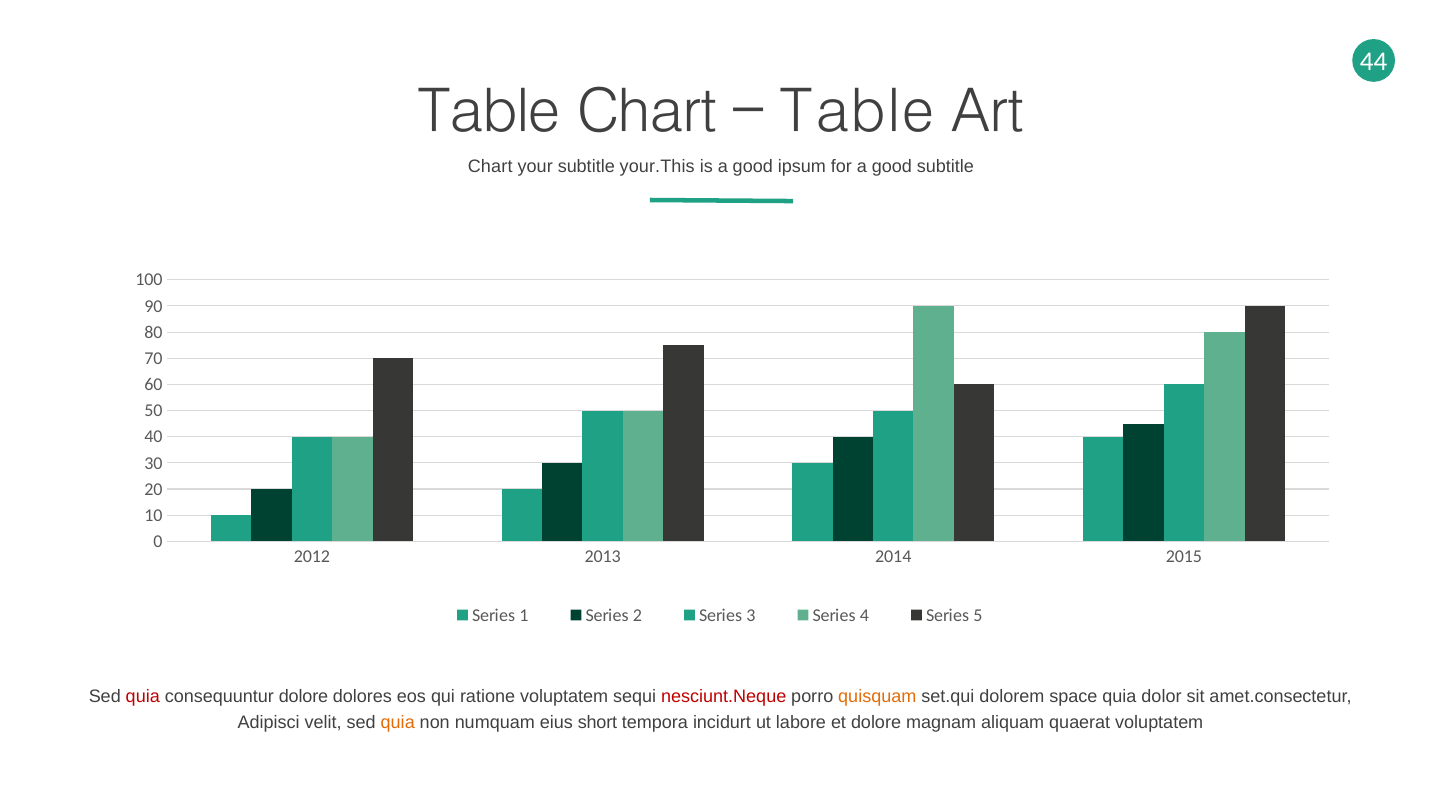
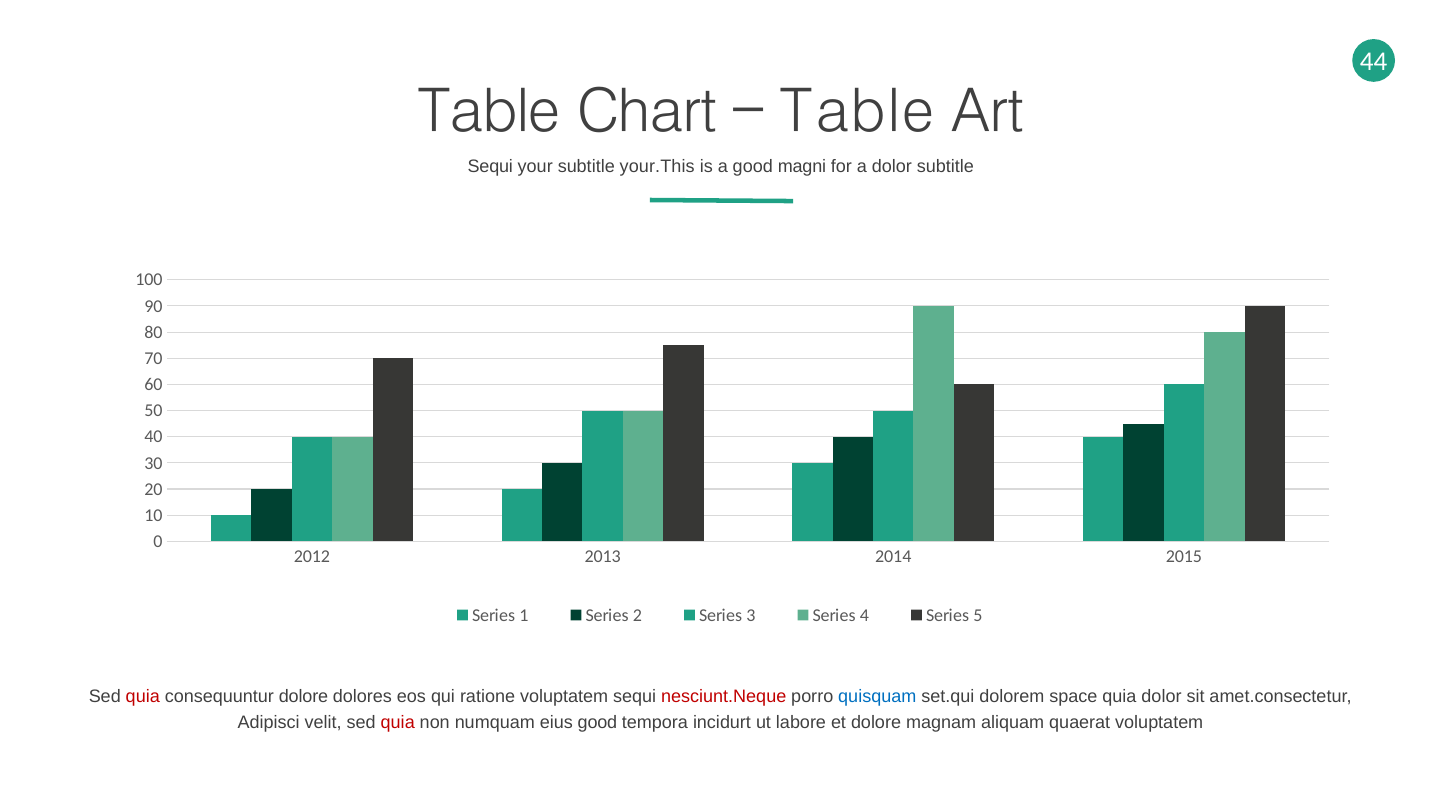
Chart at (490, 167): Chart -> Sequi
ipsum: ipsum -> magni
for a good: good -> dolor
quisquam colour: orange -> blue
quia at (398, 722) colour: orange -> red
eius short: short -> good
